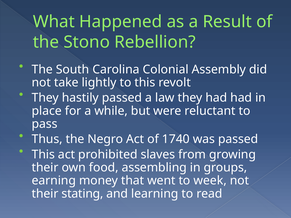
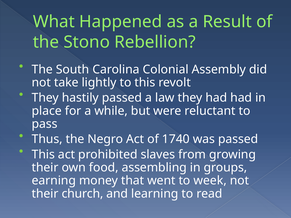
stating: stating -> church
